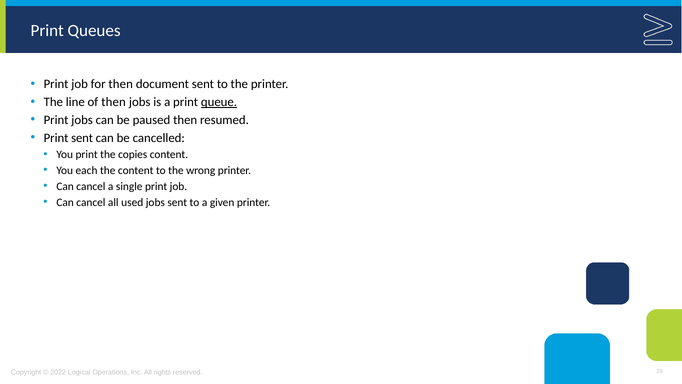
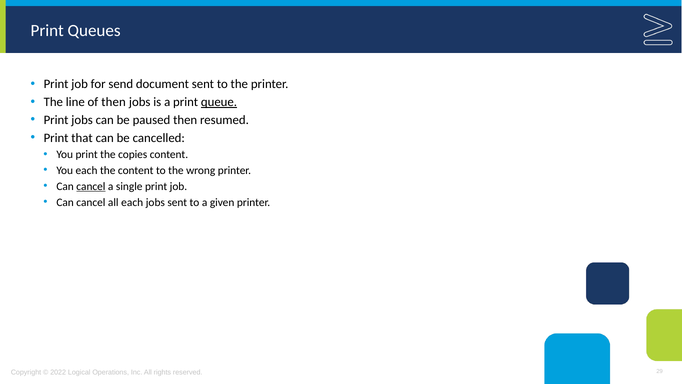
for then: then -> send
Print sent: sent -> that
cancel at (91, 186) underline: none -> present
all used: used -> each
